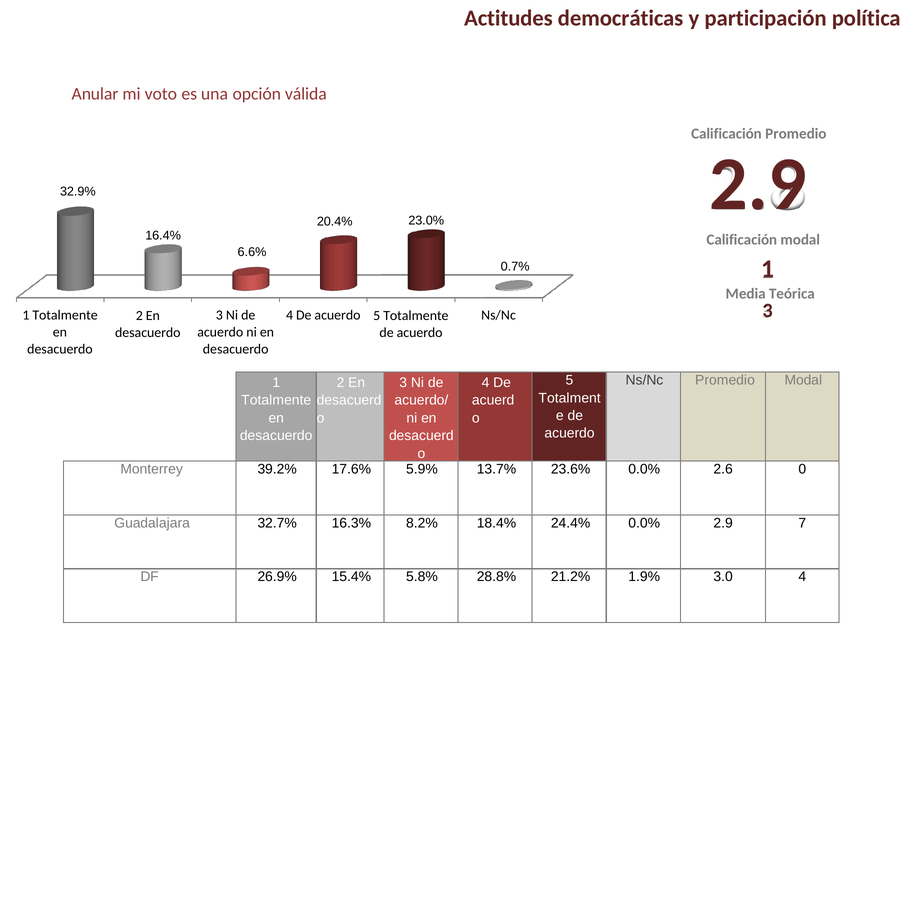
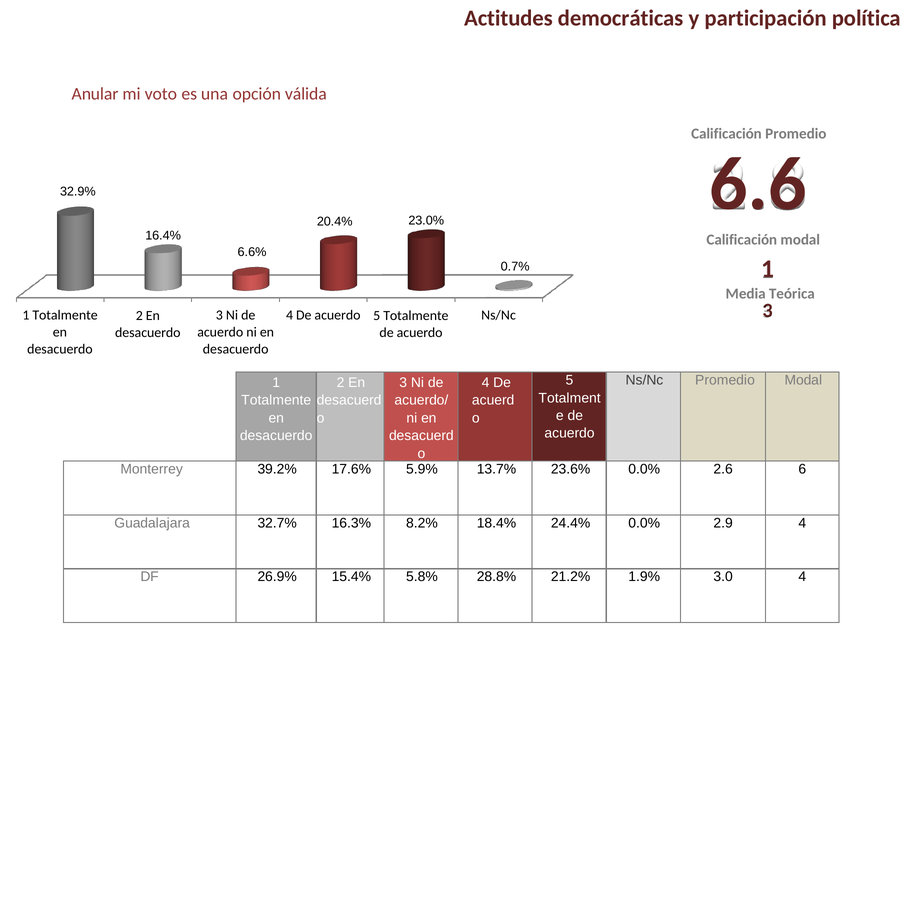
2.9 at (758, 184): 2.9 -> 6.6
0: 0 -> 6
2.9 7: 7 -> 4
